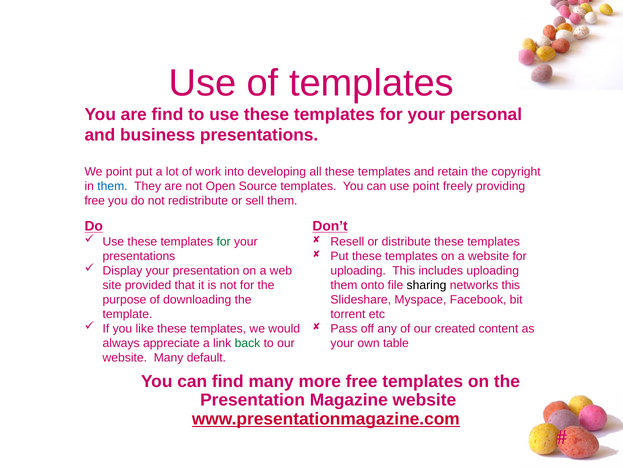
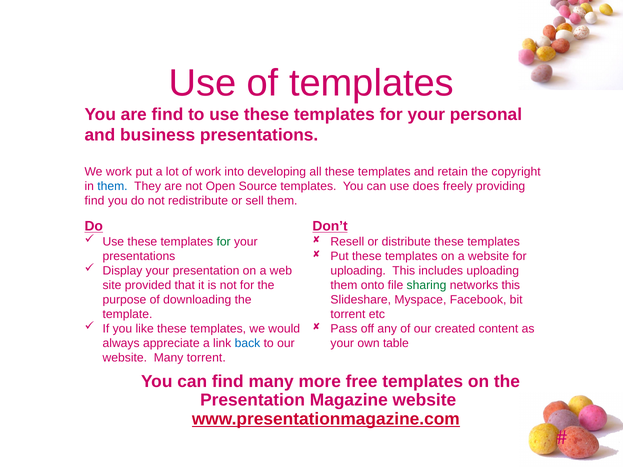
We point: point -> work
use point: point -> does
free at (95, 201): free -> find
sharing colour: black -> green
back colour: green -> blue
Many default: default -> torrent
